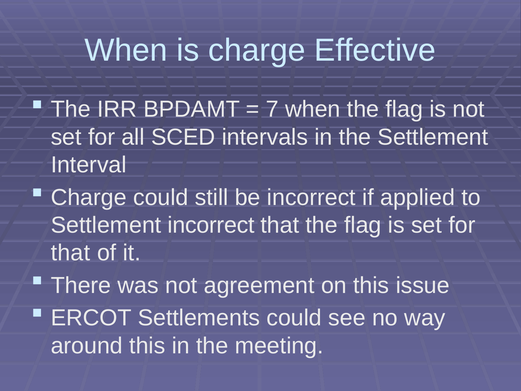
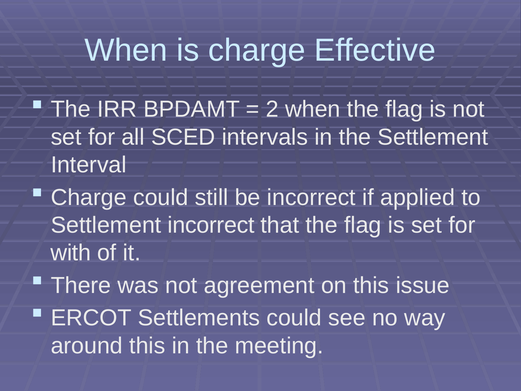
7: 7 -> 2
that at (71, 253): that -> with
